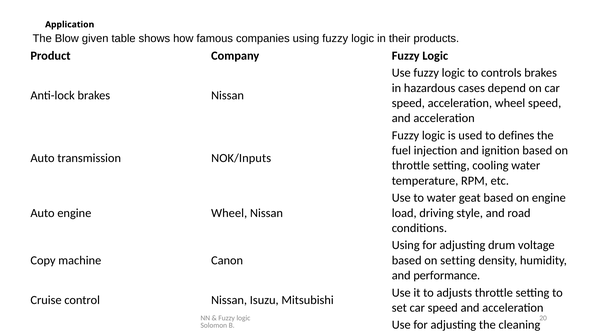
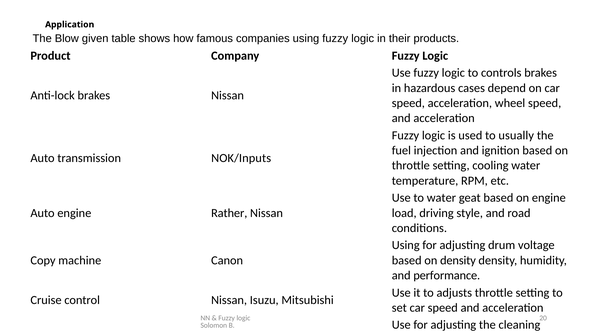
defines: defines -> usually
engine Wheel: Wheel -> Rather
on setting: setting -> density
